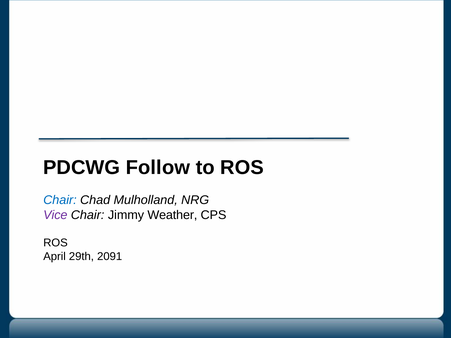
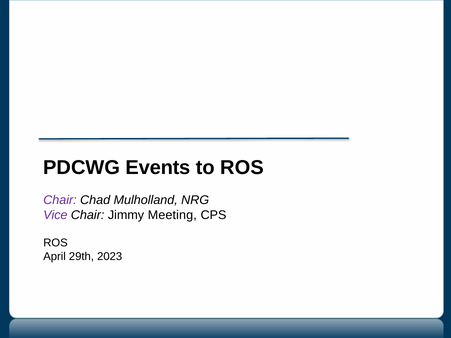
Follow: Follow -> Events
Chair at (60, 200) colour: blue -> purple
Weather: Weather -> Meeting
2091: 2091 -> 2023
